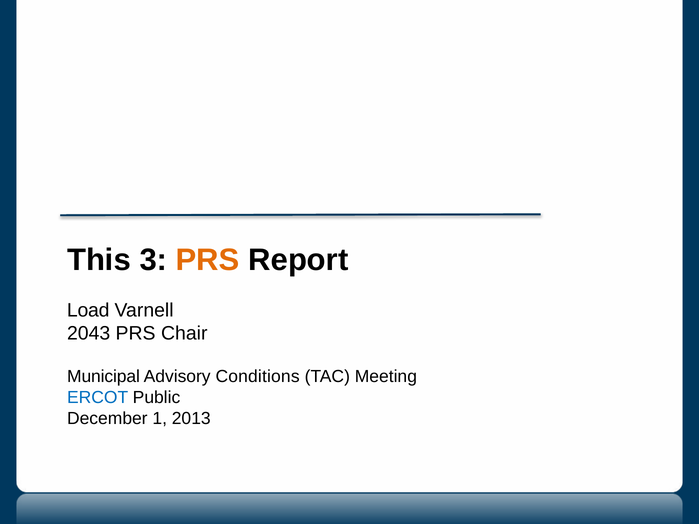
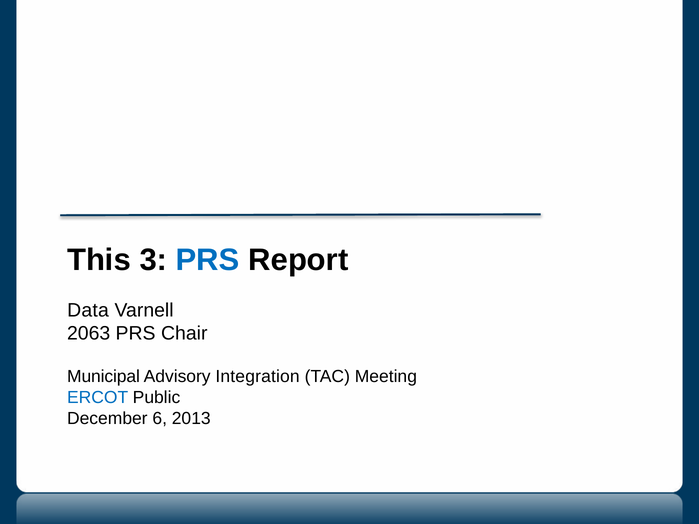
PRS at (208, 260) colour: orange -> blue
Load: Load -> Data
2043: 2043 -> 2063
Conditions: Conditions -> Integration
1: 1 -> 6
